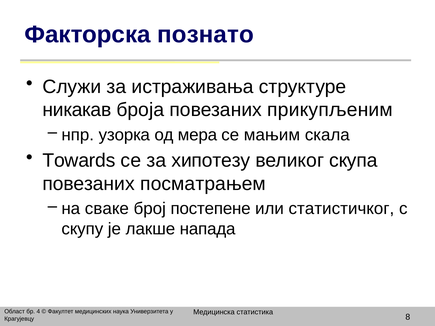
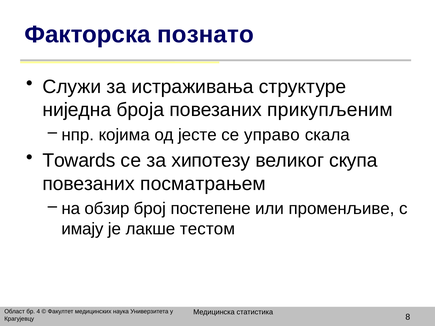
никакав: никакав -> ниједна
узорка: узорка -> којима
мера: мера -> јесте
мањим: мањим -> управо
сваке: сваке -> обзир
статистичког: статистичког -> променљиве
скупу: скупу -> имају
напада: напада -> тестом
